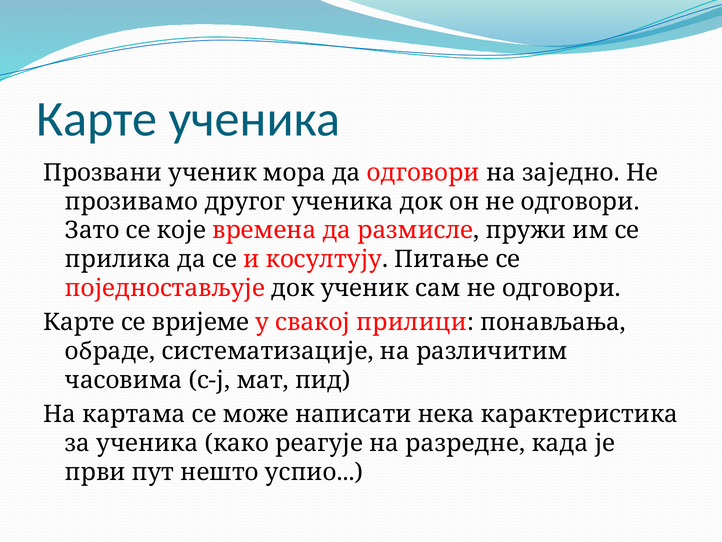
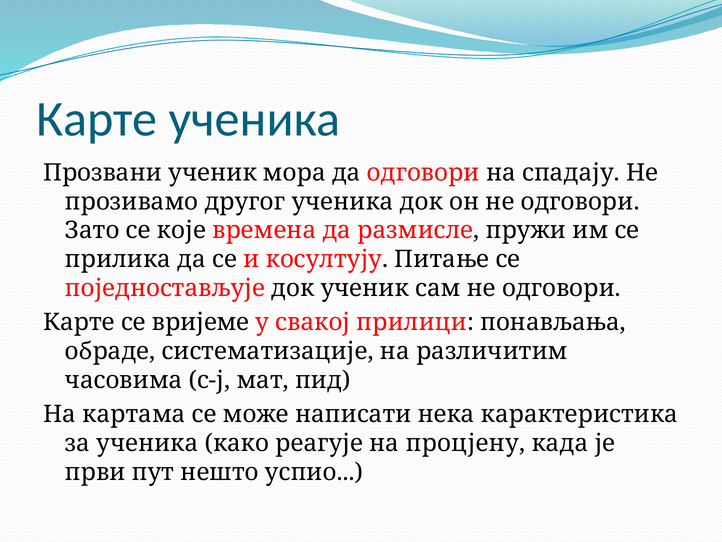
заједно: заједно -> спадају
разредне: разредне -> процјену
